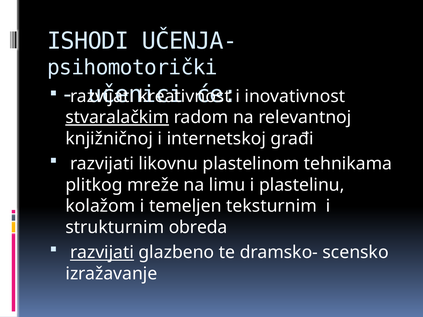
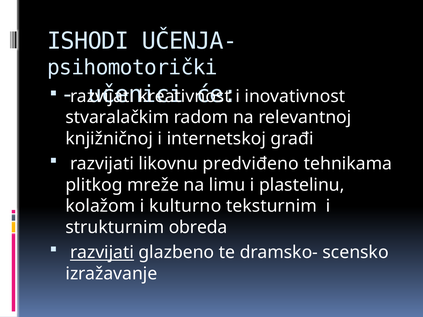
stvaralačkim underline: present -> none
plastelinom: plastelinom -> predviđeno
temeljen: temeljen -> kulturno
